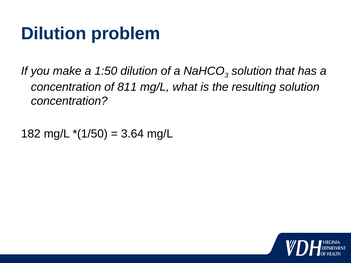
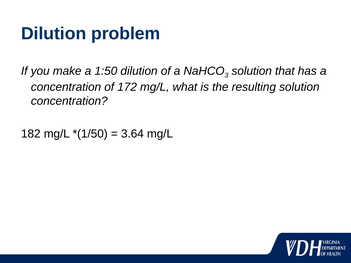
811: 811 -> 172
